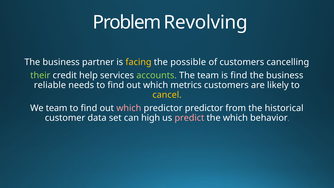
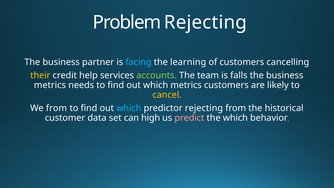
Problem Revolving: Revolving -> Rejecting
facing colour: yellow -> light blue
possible: possible -> learning
their colour: light green -> yellow
is find: find -> falls
reliable at (50, 85): reliable -> metrics
We team: team -> from
which at (129, 108) colour: pink -> light blue
predictor predictor: predictor -> rejecting
